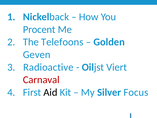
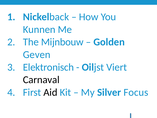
Procent: Procent -> Kunnen
Telefoons: Telefoons -> Mijnbouw
Radioactive: Radioactive -> Elektronisch
Carnaval colour: red -> black
